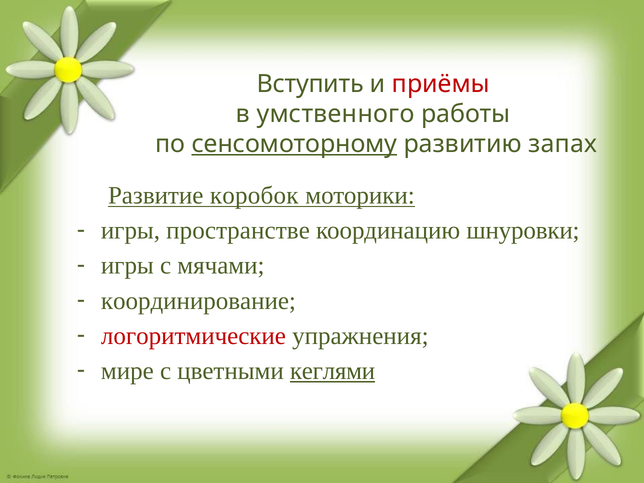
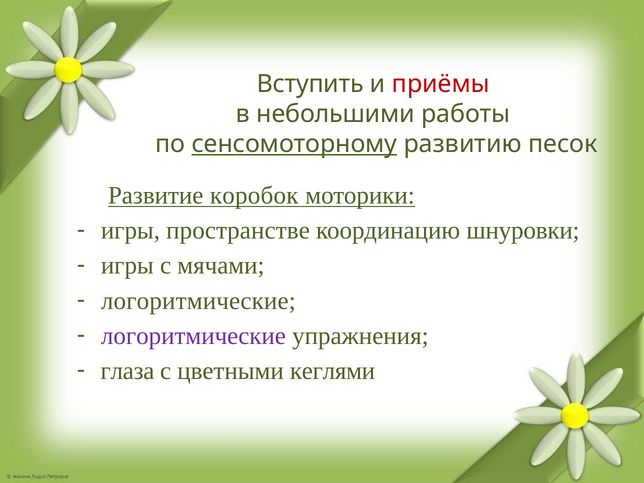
умственного: умственного -> небольшими
запах: запах -> песок
координирование at (198, 301): координирование -> логоритмические
логоритмические at (193, 336) colour: red -> purple
мире: мире -> глаза
кеглями underline: present -> none
